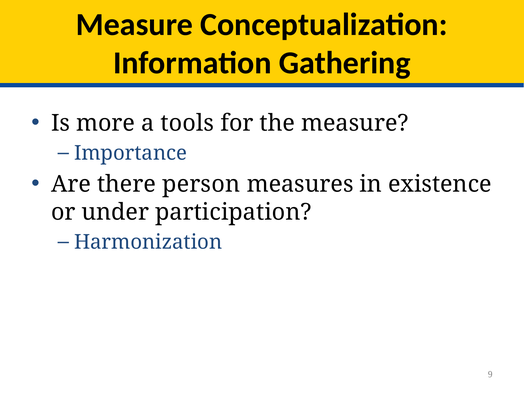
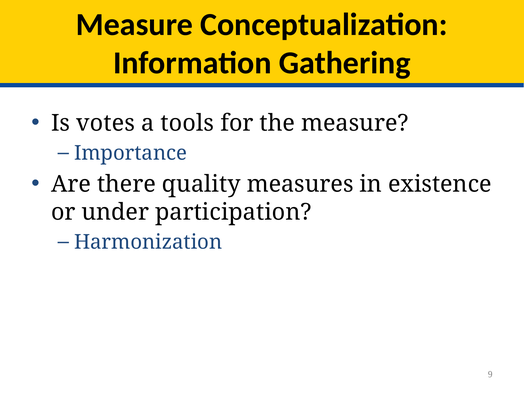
more: more -> votes
person: person -> quality
